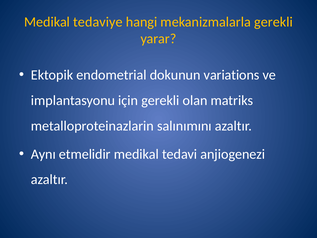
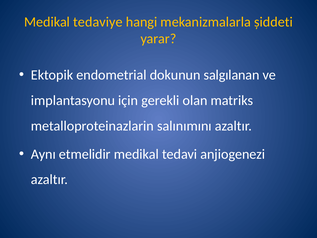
mekanizmalarla gerekli: gerekli -> șiddeti
variations: variations -> salgılanan
